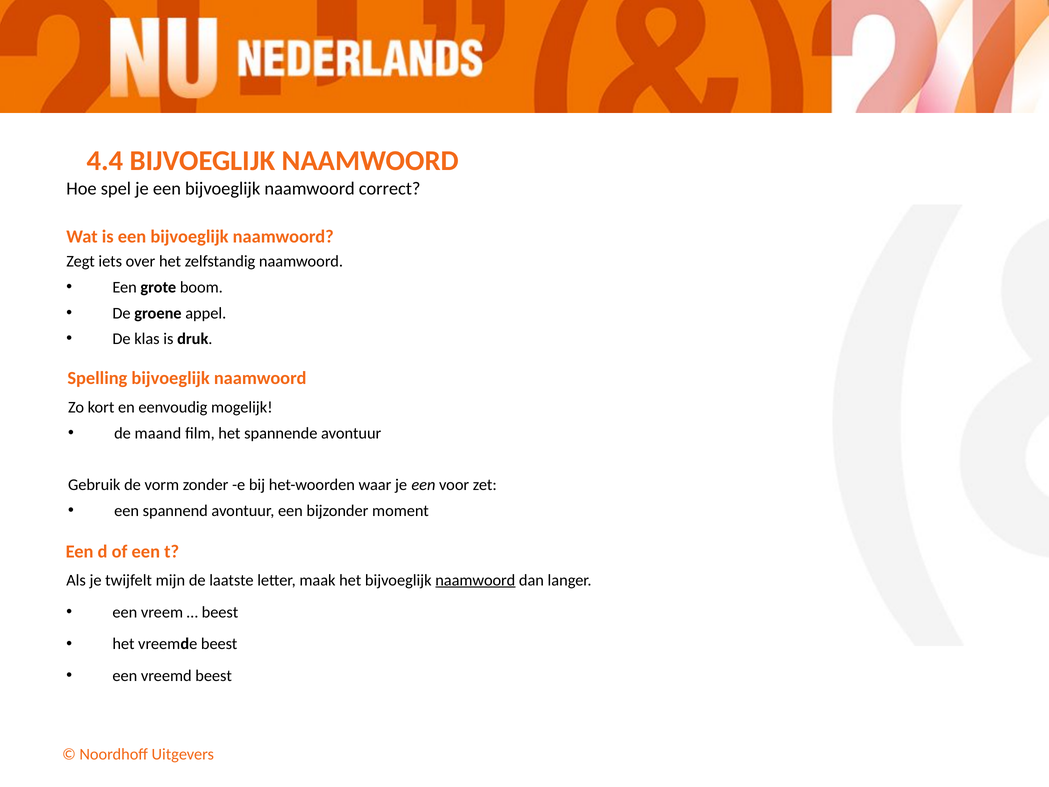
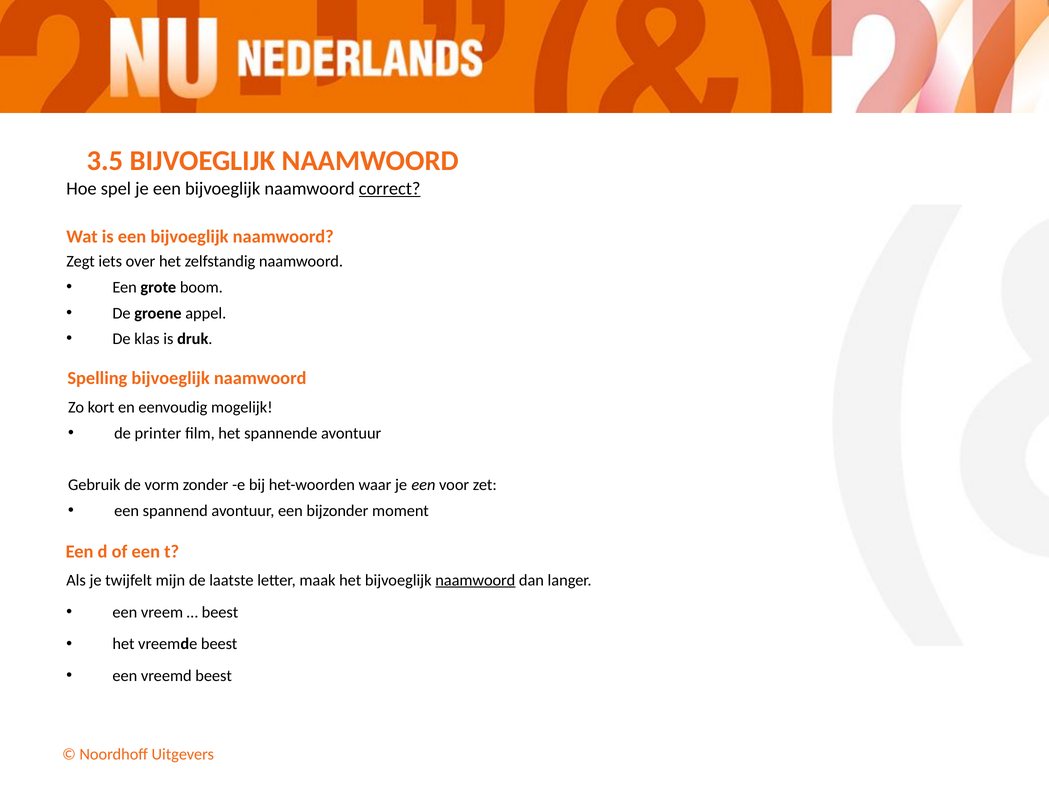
4.4: 4.4 -> 3.5
correct underline: none -> present
maand: maand -> printer
